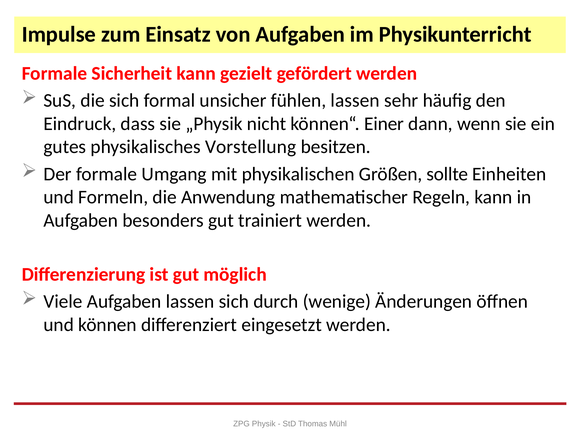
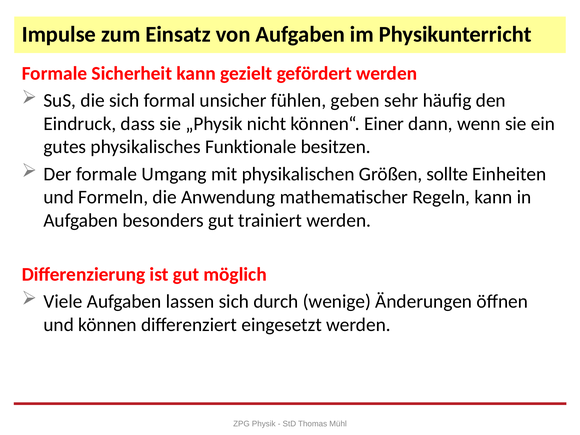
fühlen lassen: lassen -> geben
Vorstellung: Vorstellung -> Funktionale
